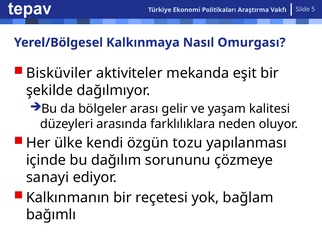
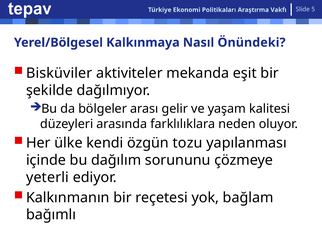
Omurgası: Omurgası -> Önündeki
sanayi: sanayi -> yeterli
